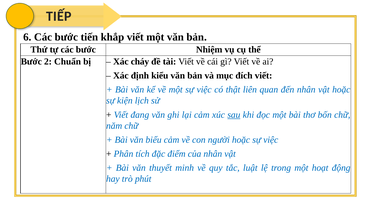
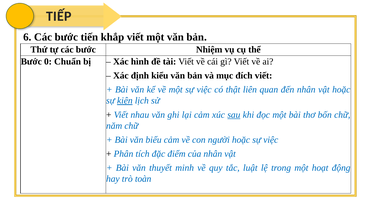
2: 2 -> 0
cháy: cháy -> hình
kiện underline: none -> present
đang: đang -> nhau
phút: phút -> toàn
